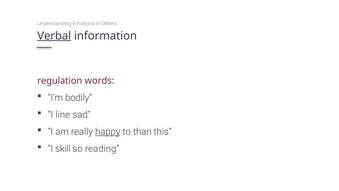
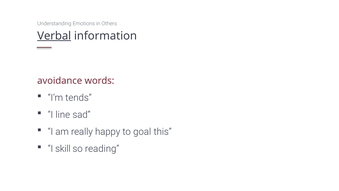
regulation: regulation -> avoidance
bodily: bodily -> tends
happy underline: present -> none
than: than -> goal
